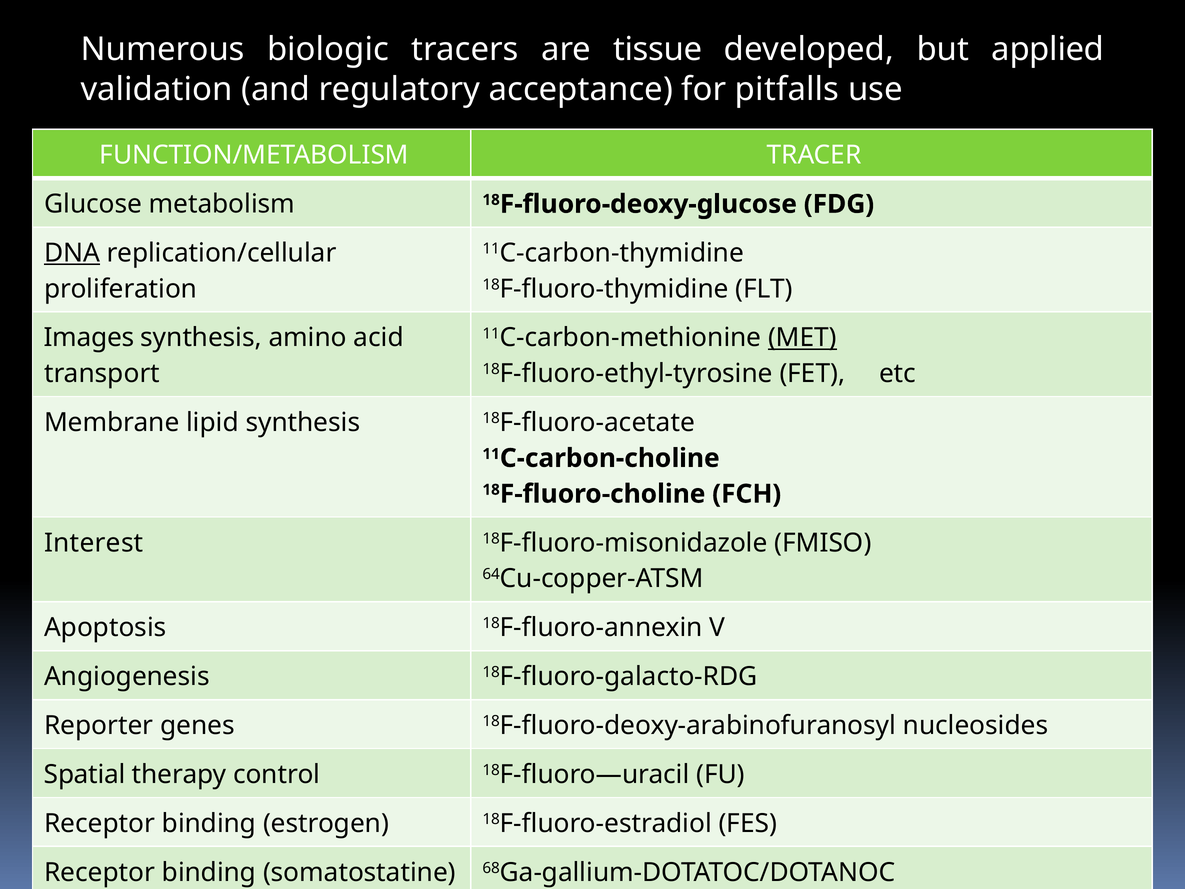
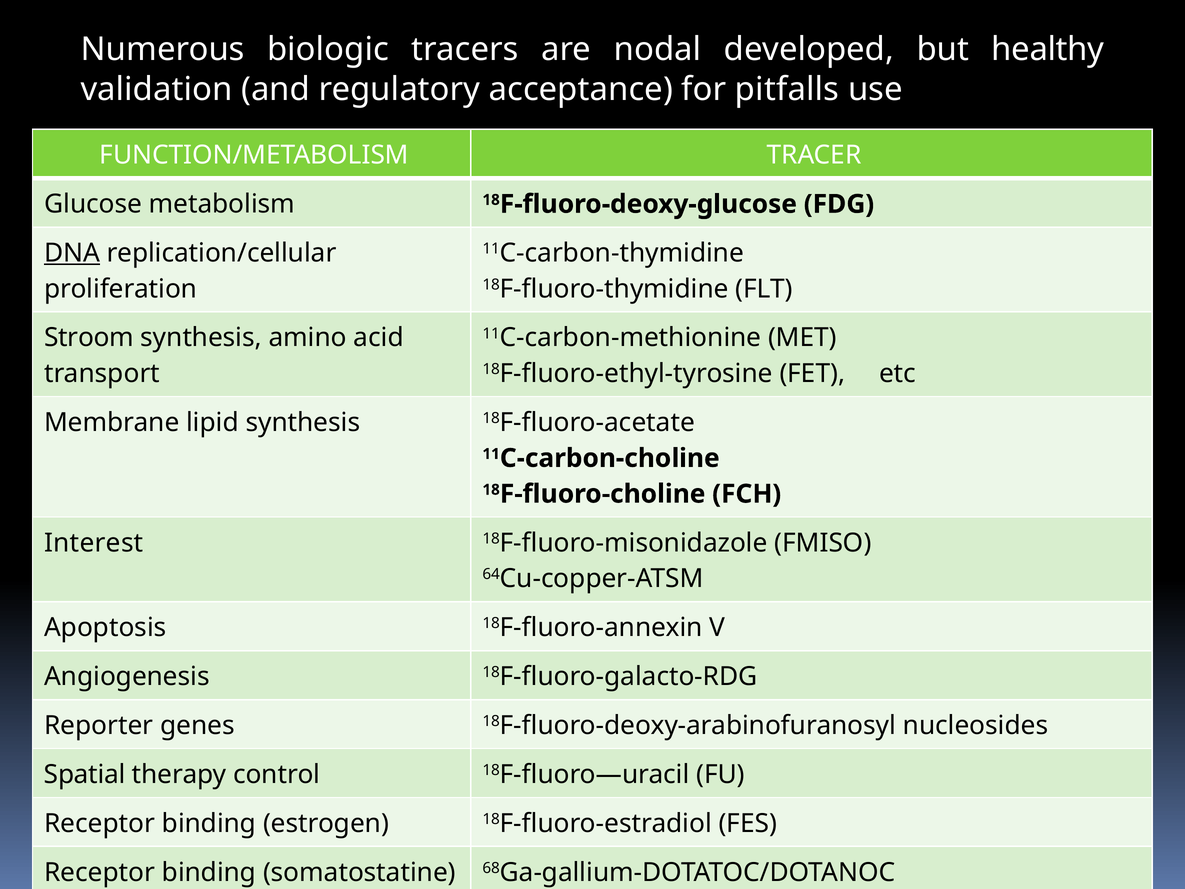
tissue: tissue -> nodal
applied: applied -> healthy
MET underline: present -> none
Images: Images -> Stroom
